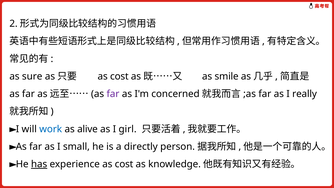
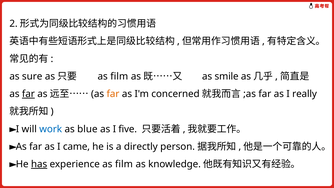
cost at (119, 76): cost -> film
far at (28, 94) underline: none -> present
far at (113, 94) colour: purple -> orange
alive: alive -> blue
girl: girl -> five
small: small -> came
experience as cost: cost -> film
